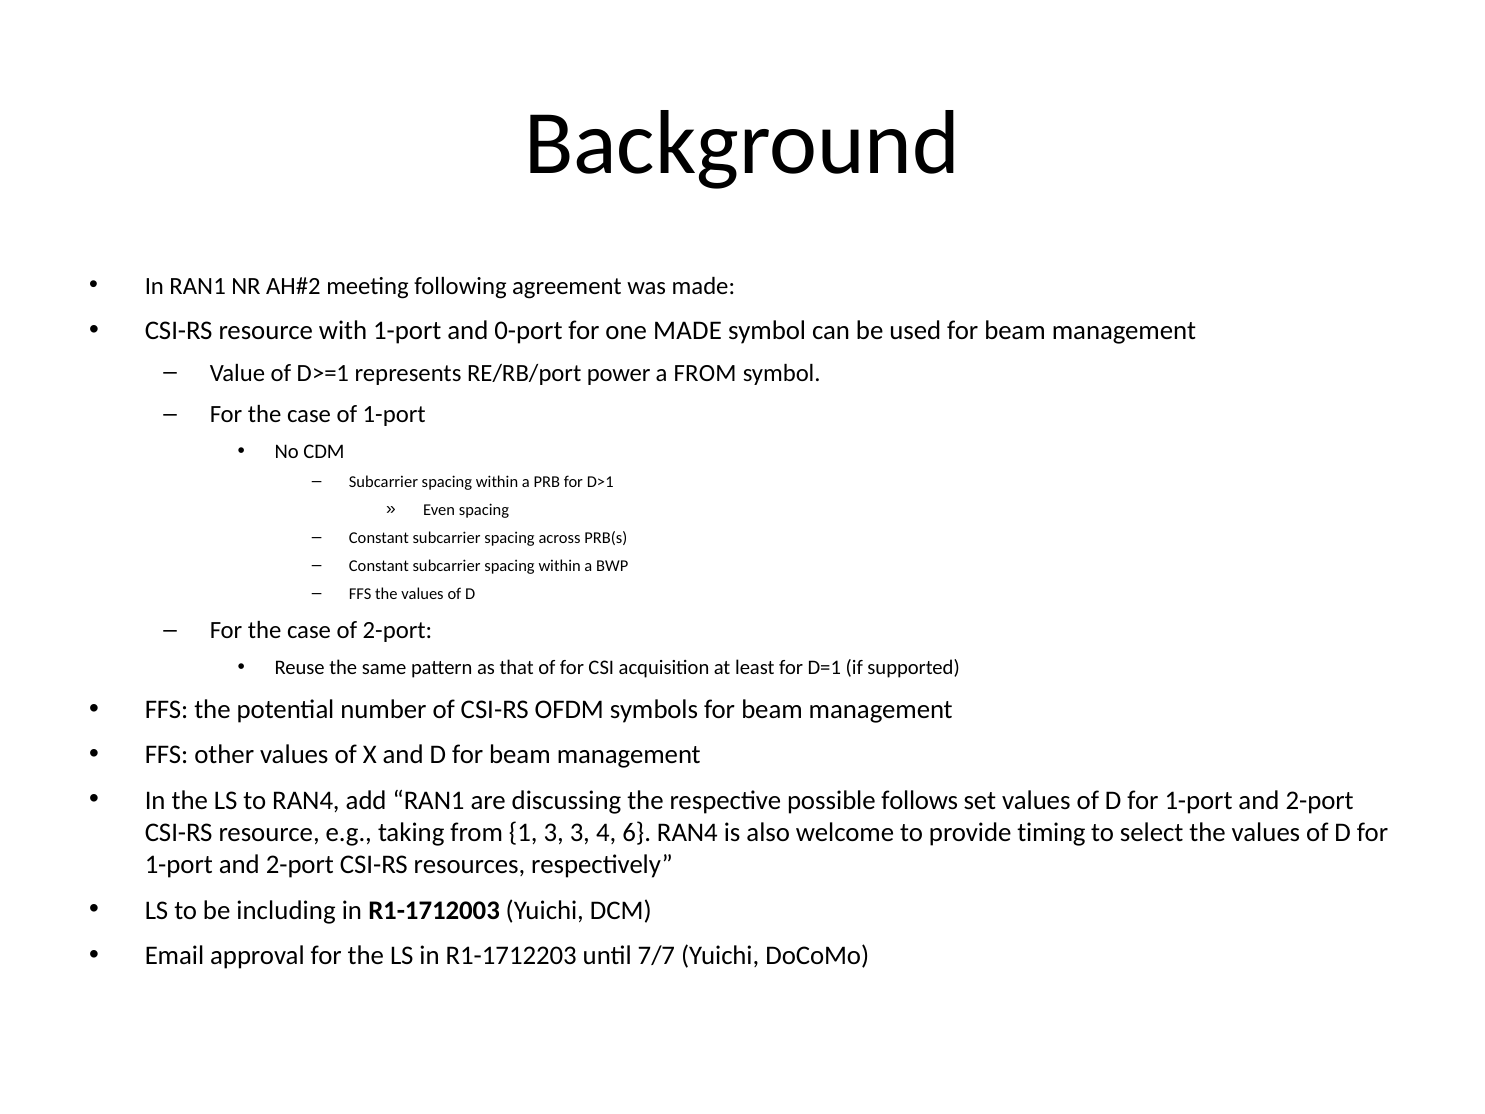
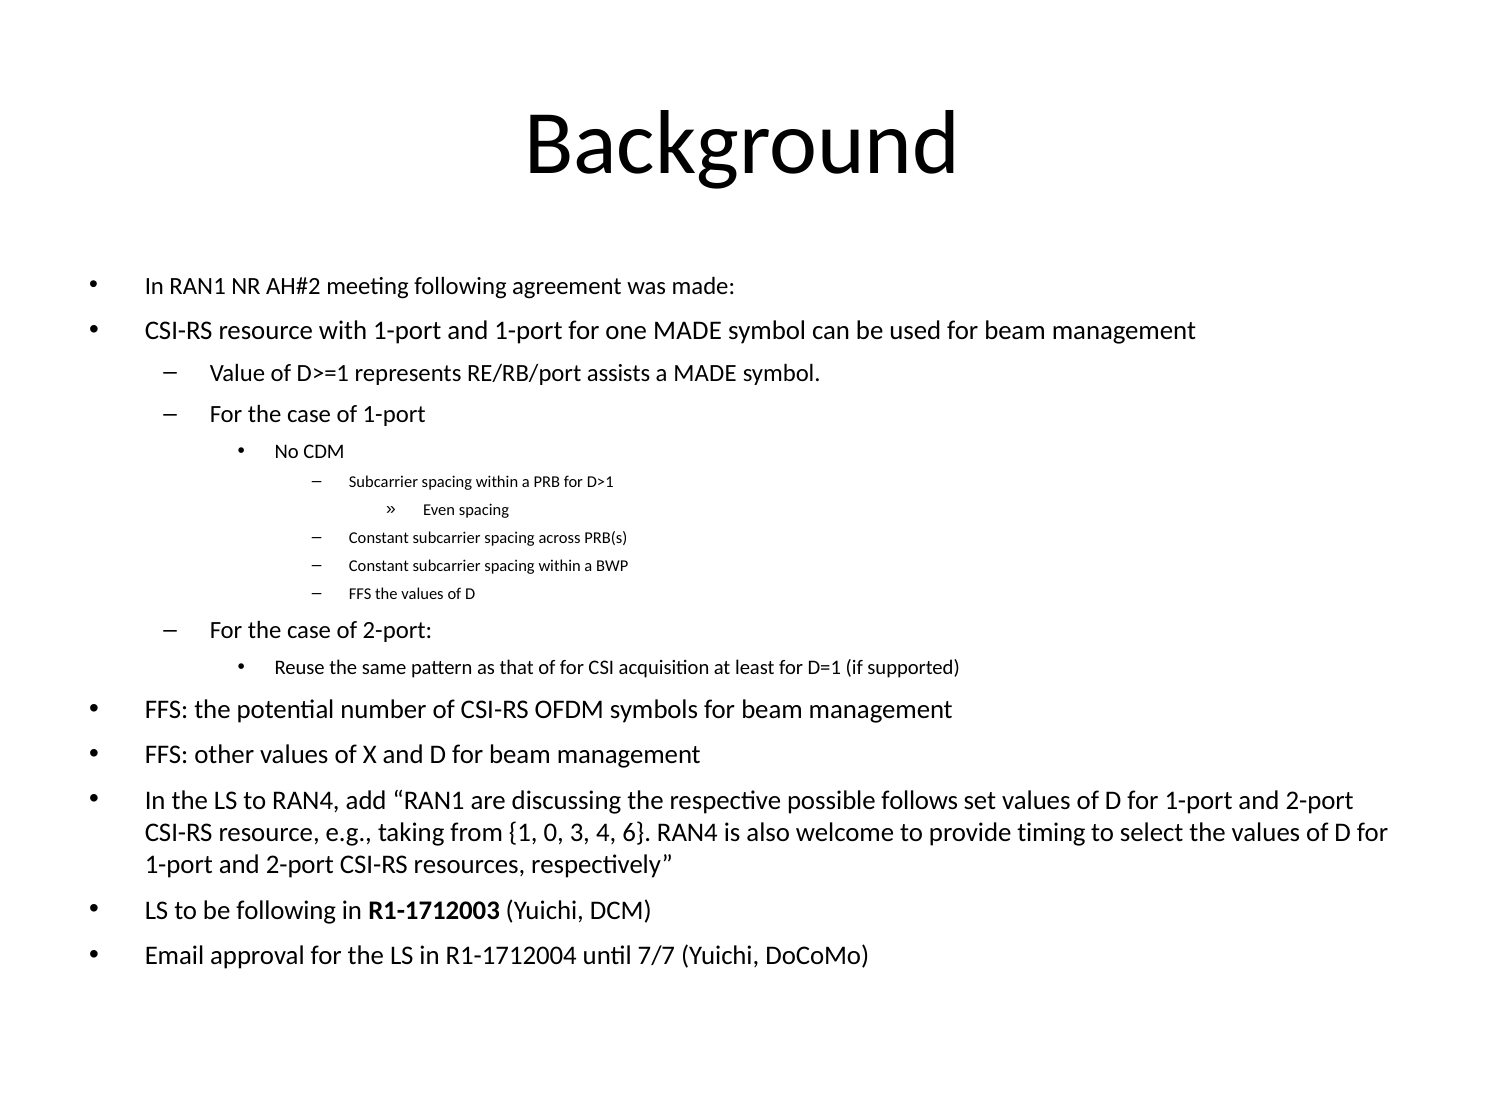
and 0-port: 0-port -> 1-port
power: power -> assists
a FROM: FROM -> MADE
1 3: 3 -> 0
be including: including -> following
R1-1712203: R1-1712203 -> R1-1712004
